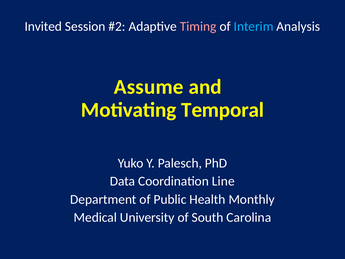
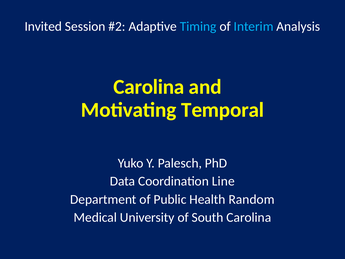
Timing colour: pink -> light blue
Assume at (149, 87): Assume -> Carolina
Monthly: Monthly -> Random
